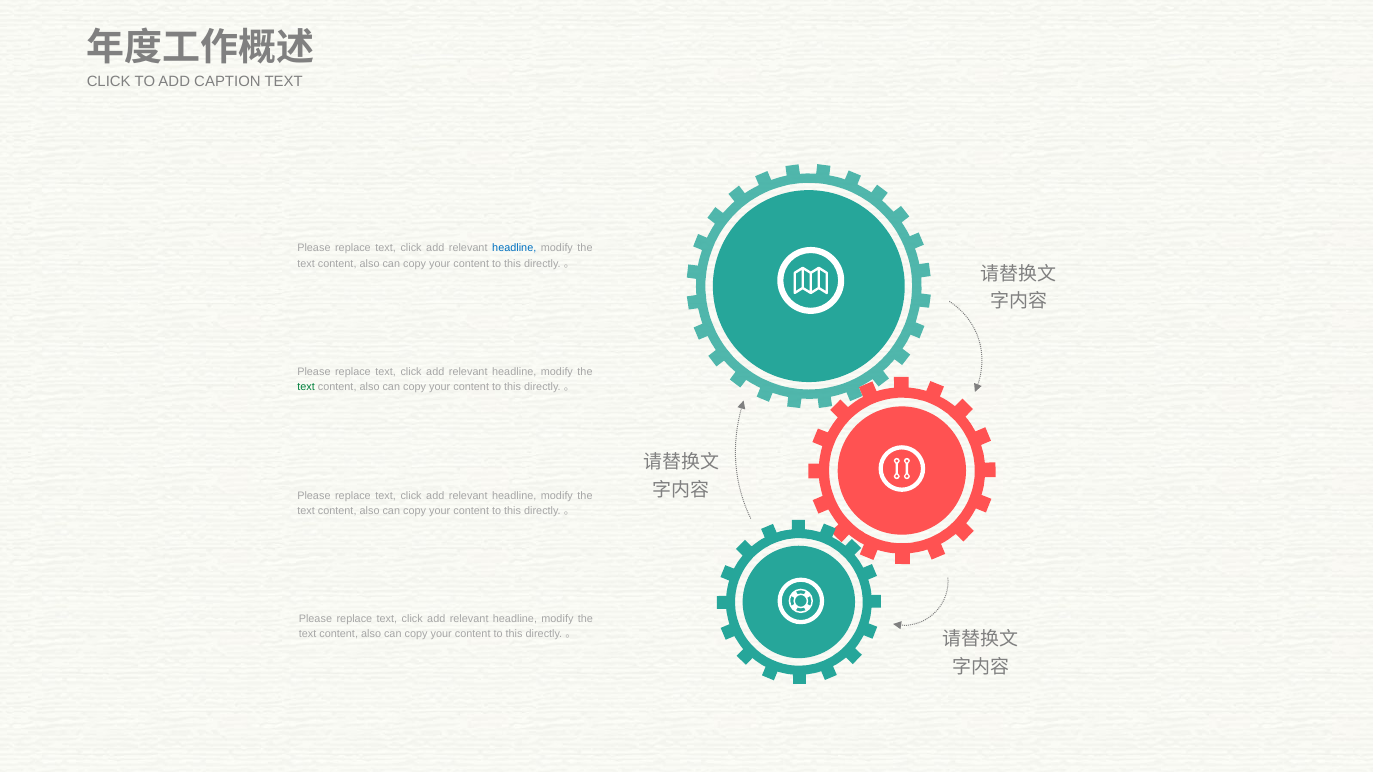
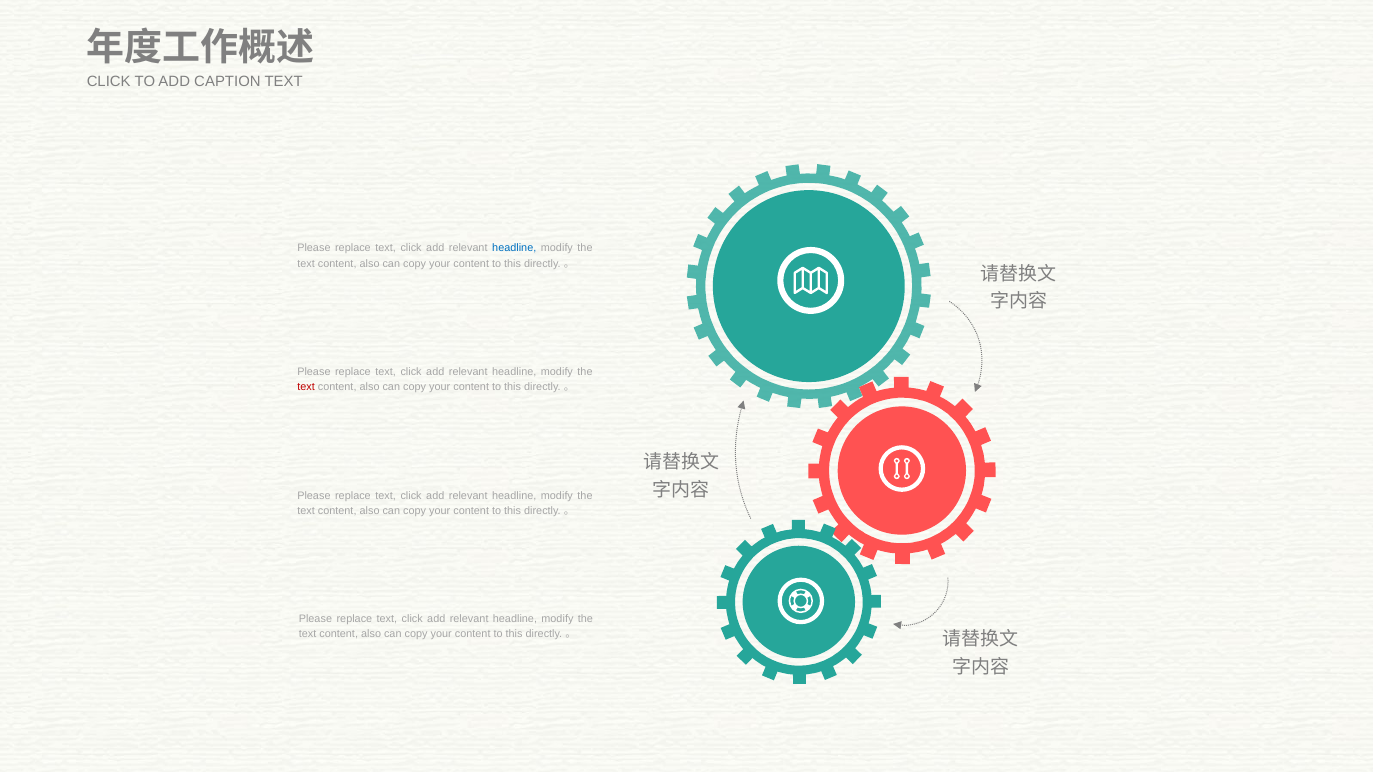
text at (306, 387) colour: green -> red
